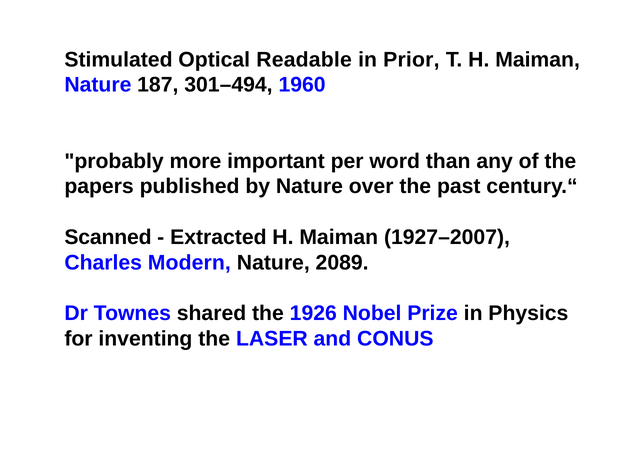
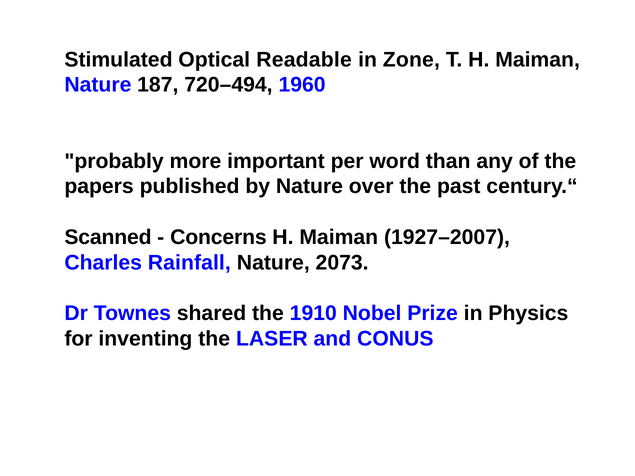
Prior: Prior -> Zone
301–494: 301–494 -> 720–494
Extracted: Extracted -> Concerns
Modern: Modern -> Rainfall
2089: 2089 -> 2073
1926: 1926 -> 1910
